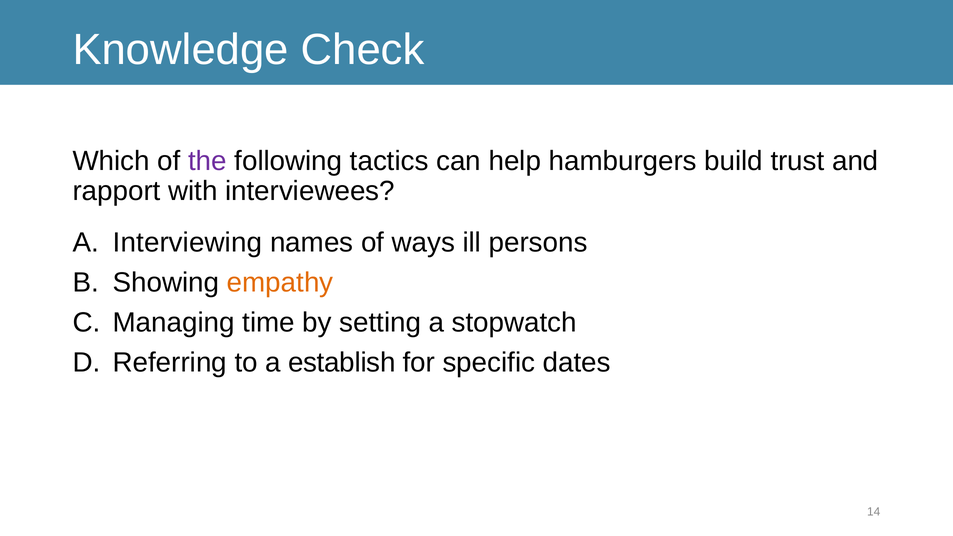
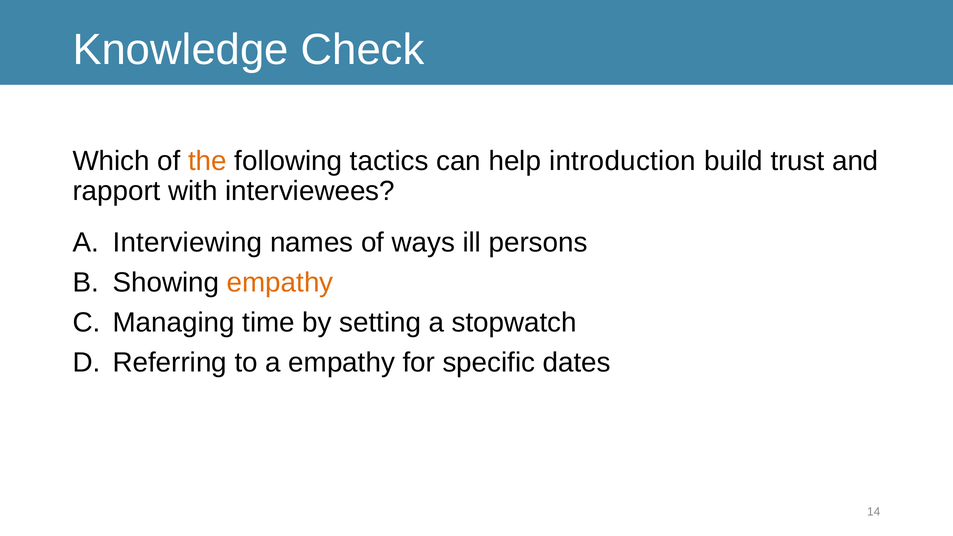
the colour: purple -> orange
hamburgers: hamburgers -> introduction
a establish: establish -> empathy
